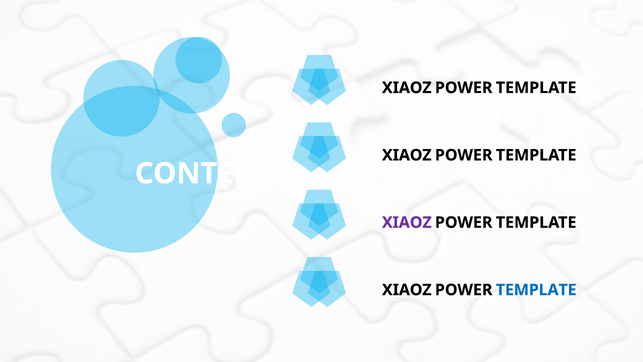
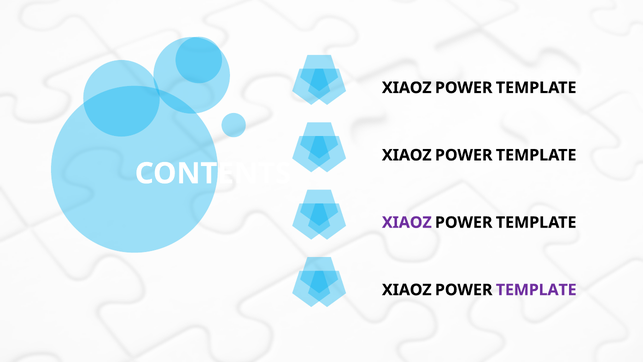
TEMPLATE at (536, 290) colour: blue -> purple
